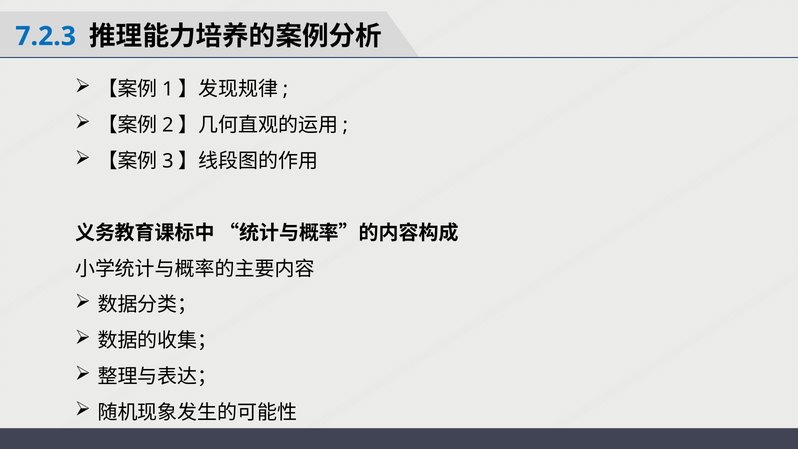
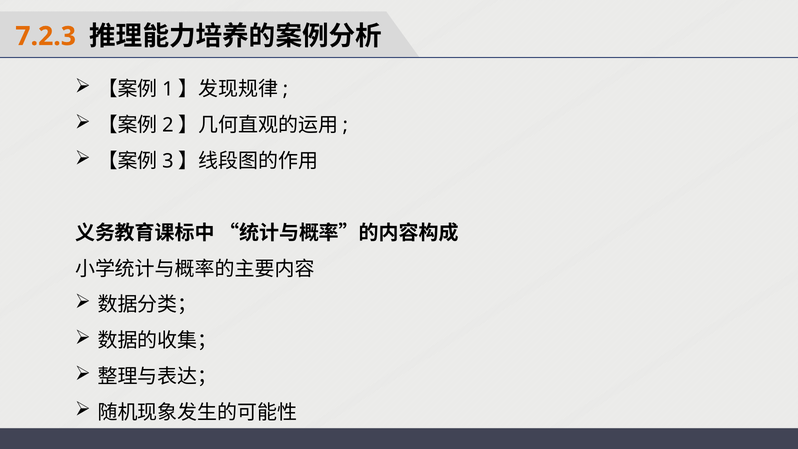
7.2.3 colour: blue -> orange
